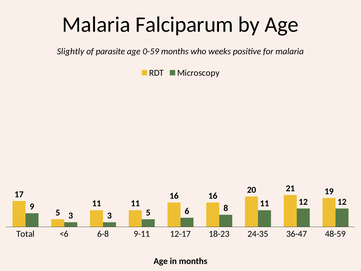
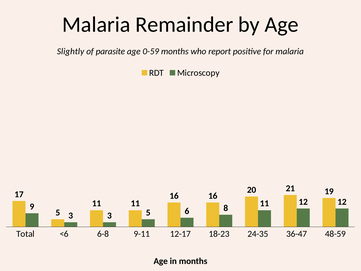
Falciparum: Falciparum -> Remainder
weeks: weeks -> report
